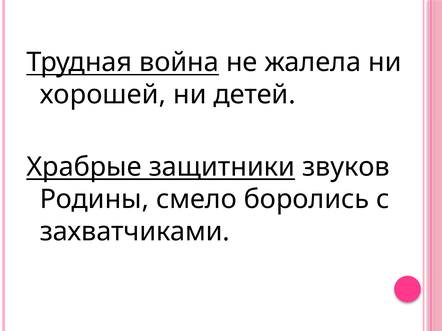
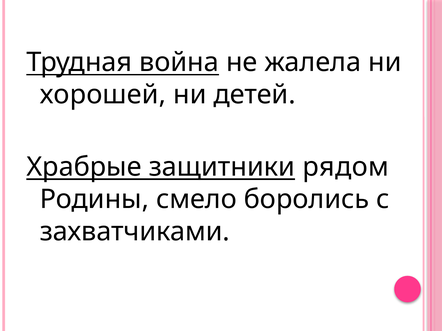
звуков: звуков -> рядом
